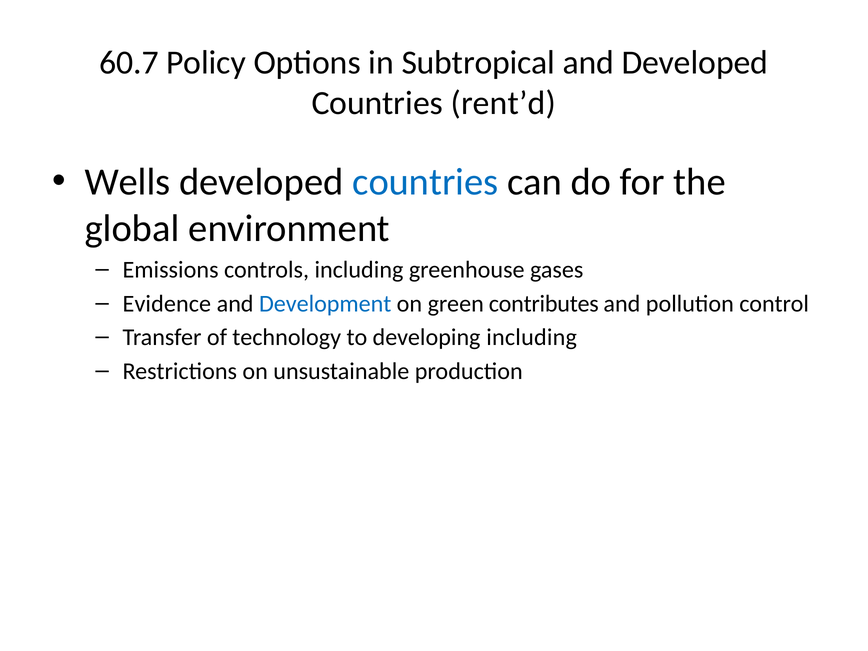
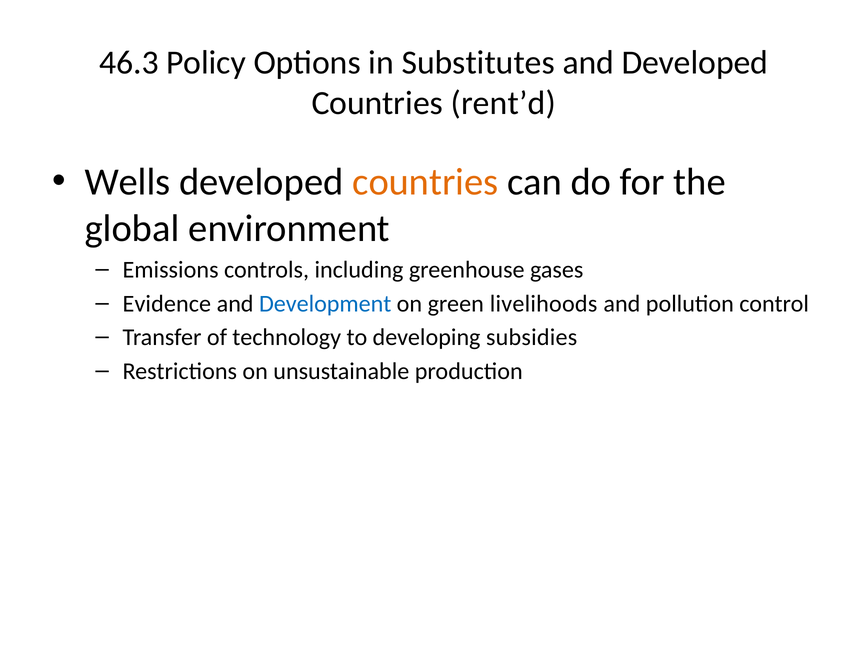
60.7: 60.7 -> 46.3
Subtropical: Subtropical -> Substitutes
countries at (425, 182) colour: blue -> orange
contributes: contributes -> livelihoods
developing including: including -> subsidies
